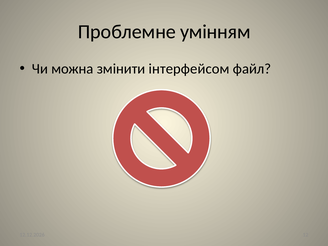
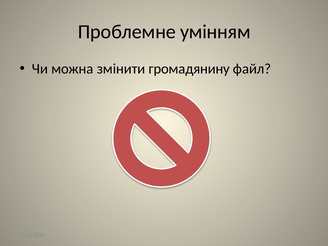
інтерфейсом: інтерфейсом -> громадянину
